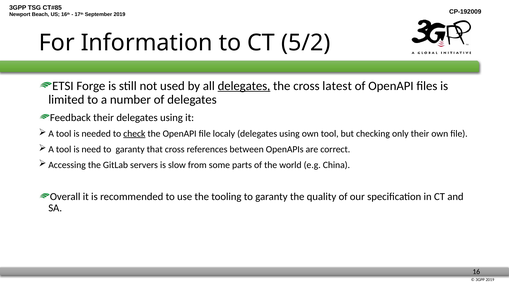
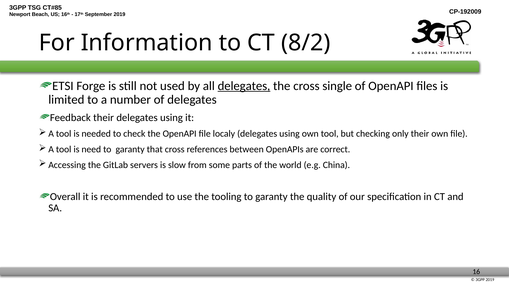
5/2: 5/2 -> 8/2
latest: latest -> single
check underline: present -> none
